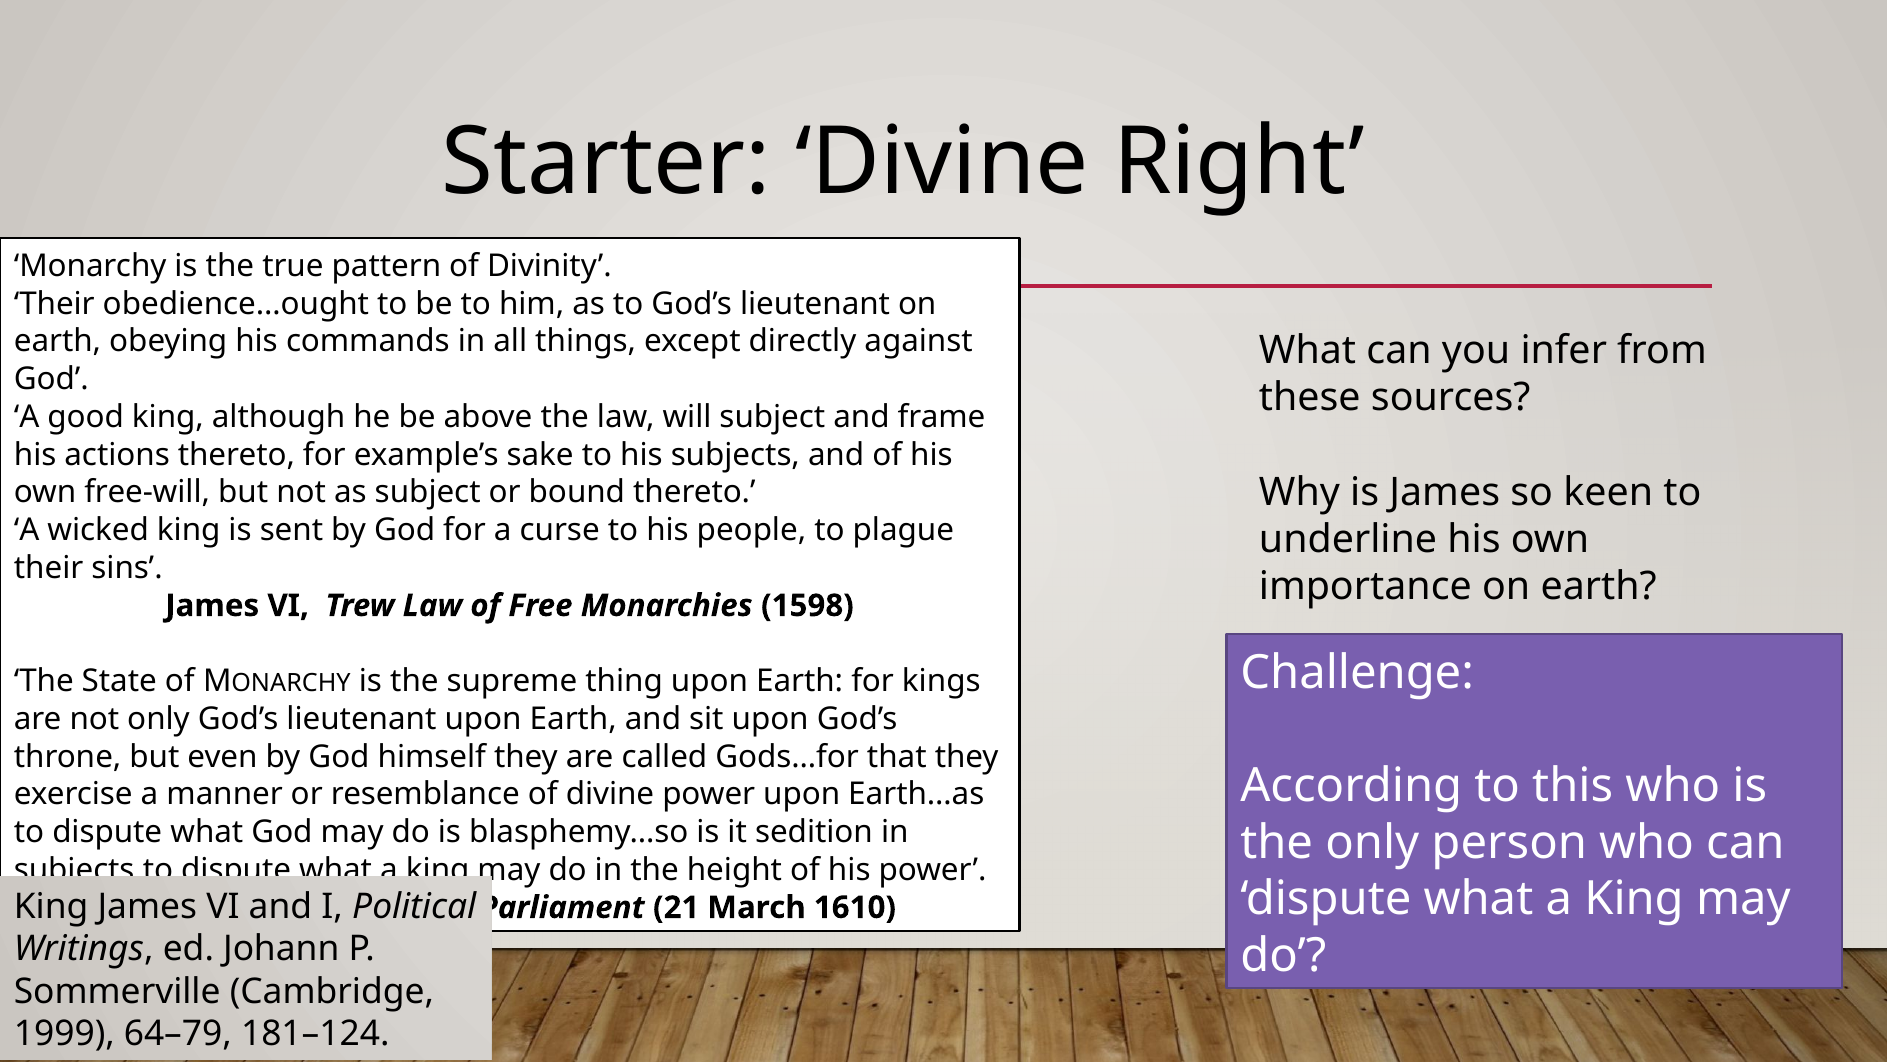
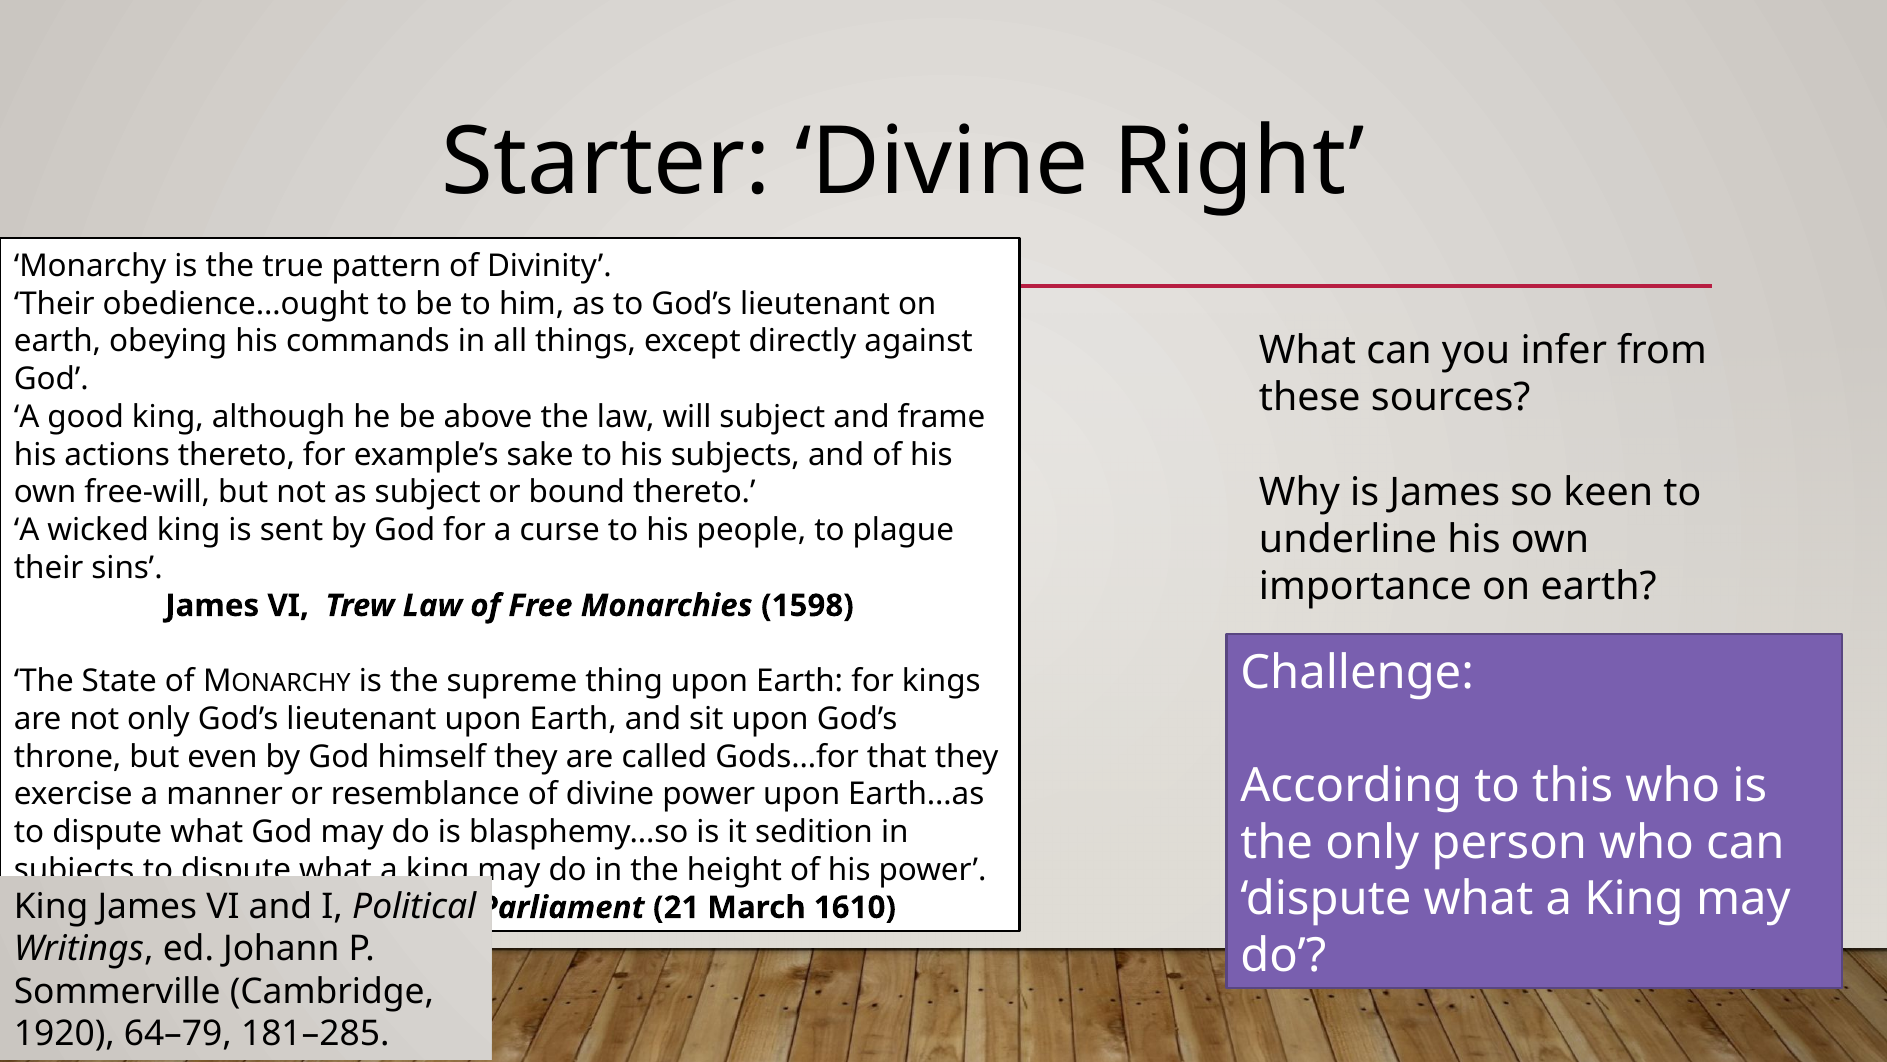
1999: 1999 -> 1920
181–124: 181–124 -> 181–285
